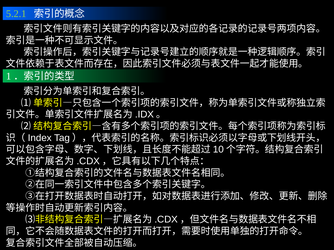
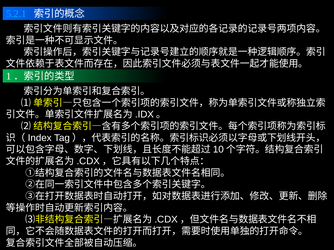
5.2.1 colour: light green -> light blue
